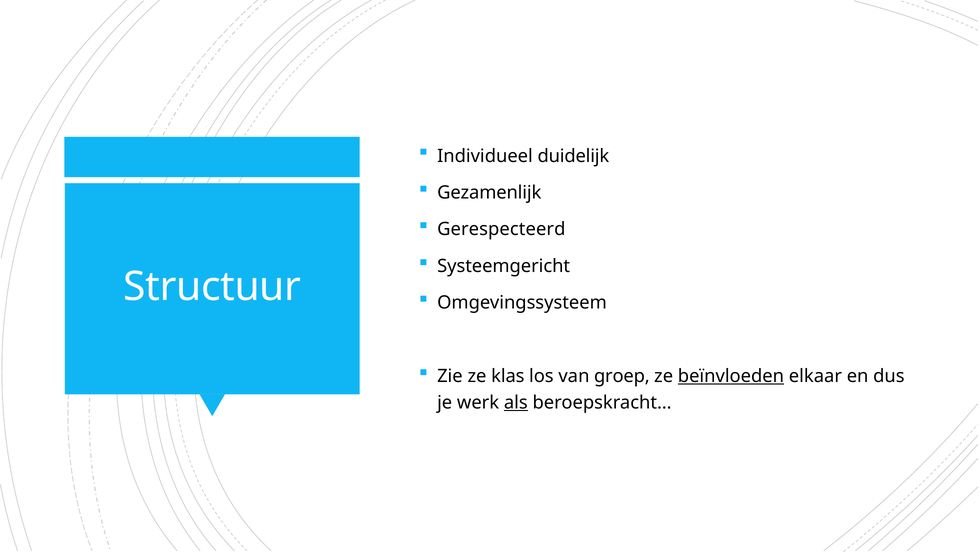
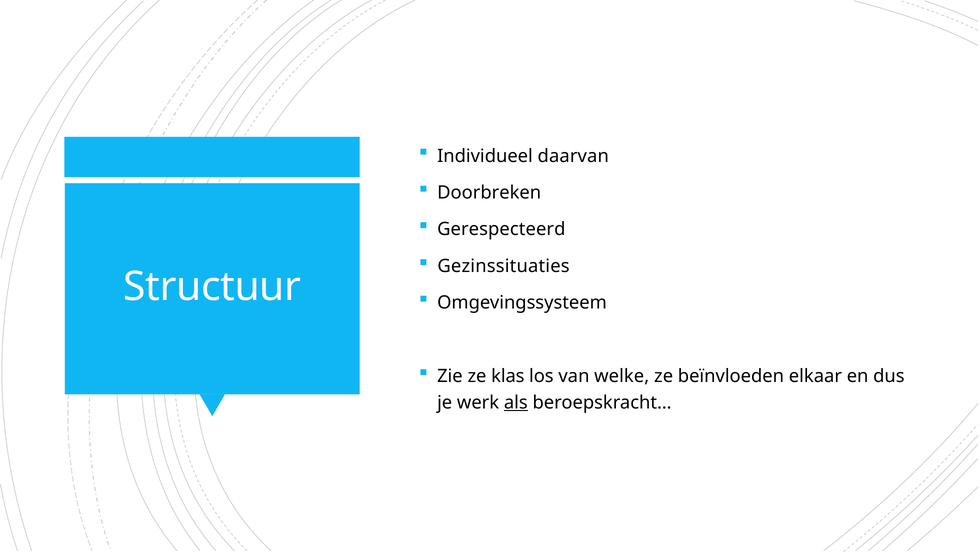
duidelijk: duidelijk -> daarvan
Gezamenlijk: Gezamenlijk -> Doorbreken
Systeemgericht: Systeemgericht -> Gezinssituaties
groep: groep -> welke
beïnvloeden underline: present -> none
